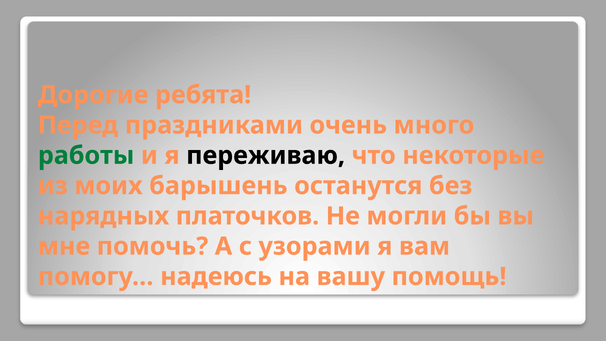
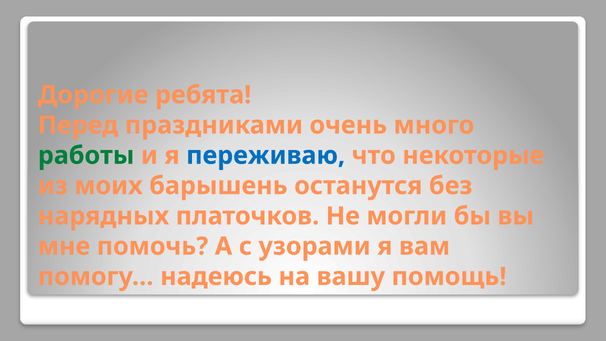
переживаю colour: black -> blue
